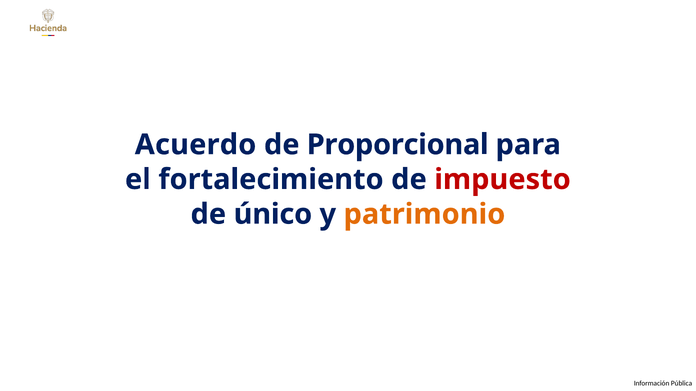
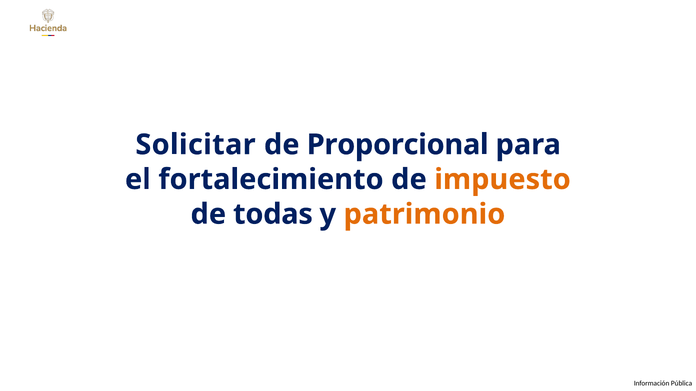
Acuerdo: Acuerdo -> Solicitar
impuesto colour: red -> orange
único: único -> todas
